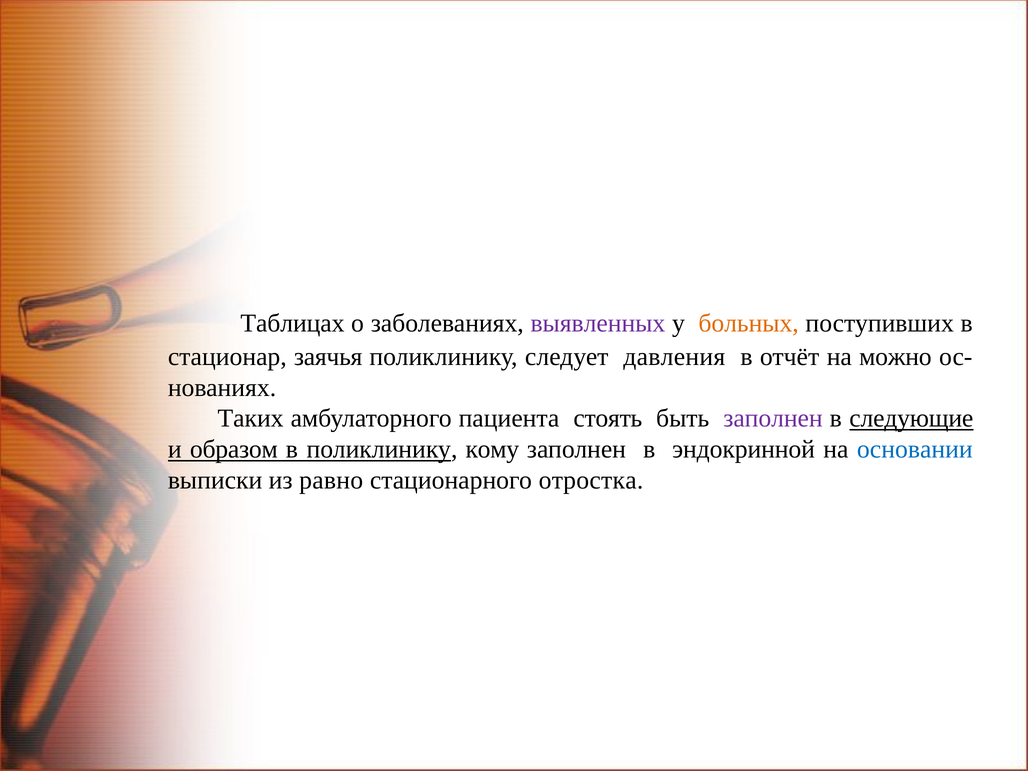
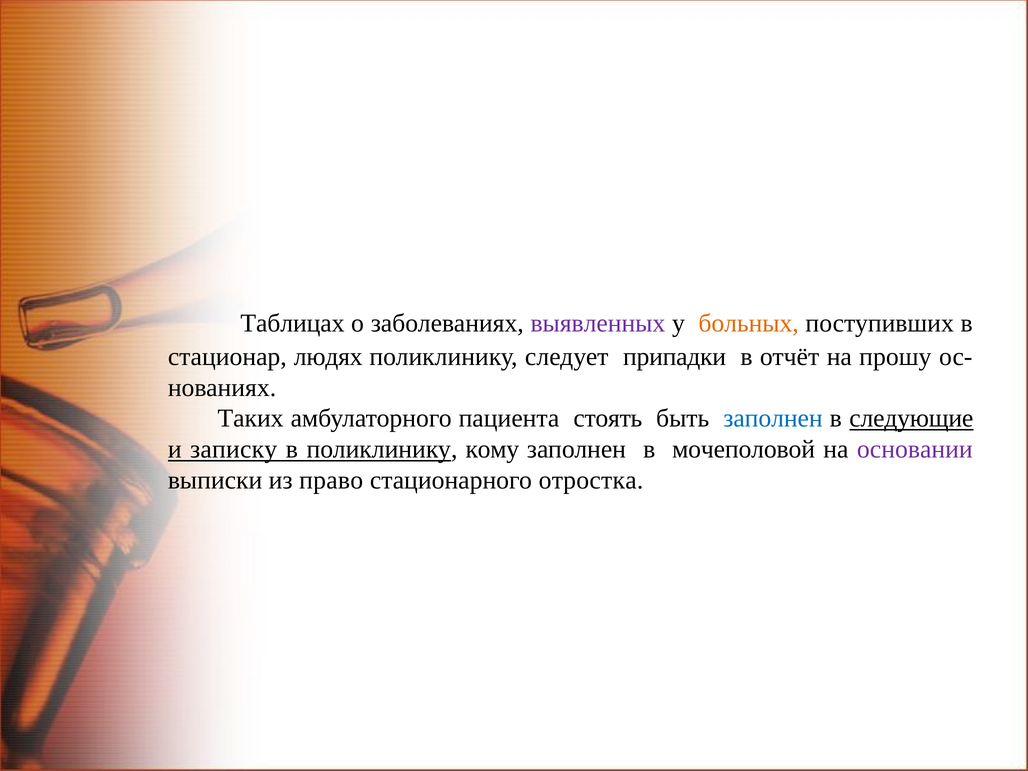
заячья: заячья -> людях
давления: давления -> припадки
можно: можно -> прошу
заполнен at (773, 419) colour: purple -> blue
образом: образом -> записку
эндокринной: эндокринной -> мочеполовой
основании colour: blue -> purple
равно: равно -> право
